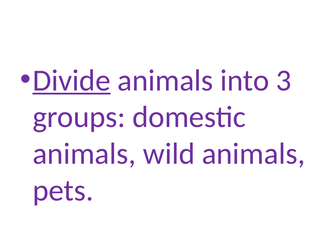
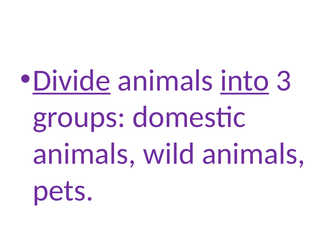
into underline: none -> present
